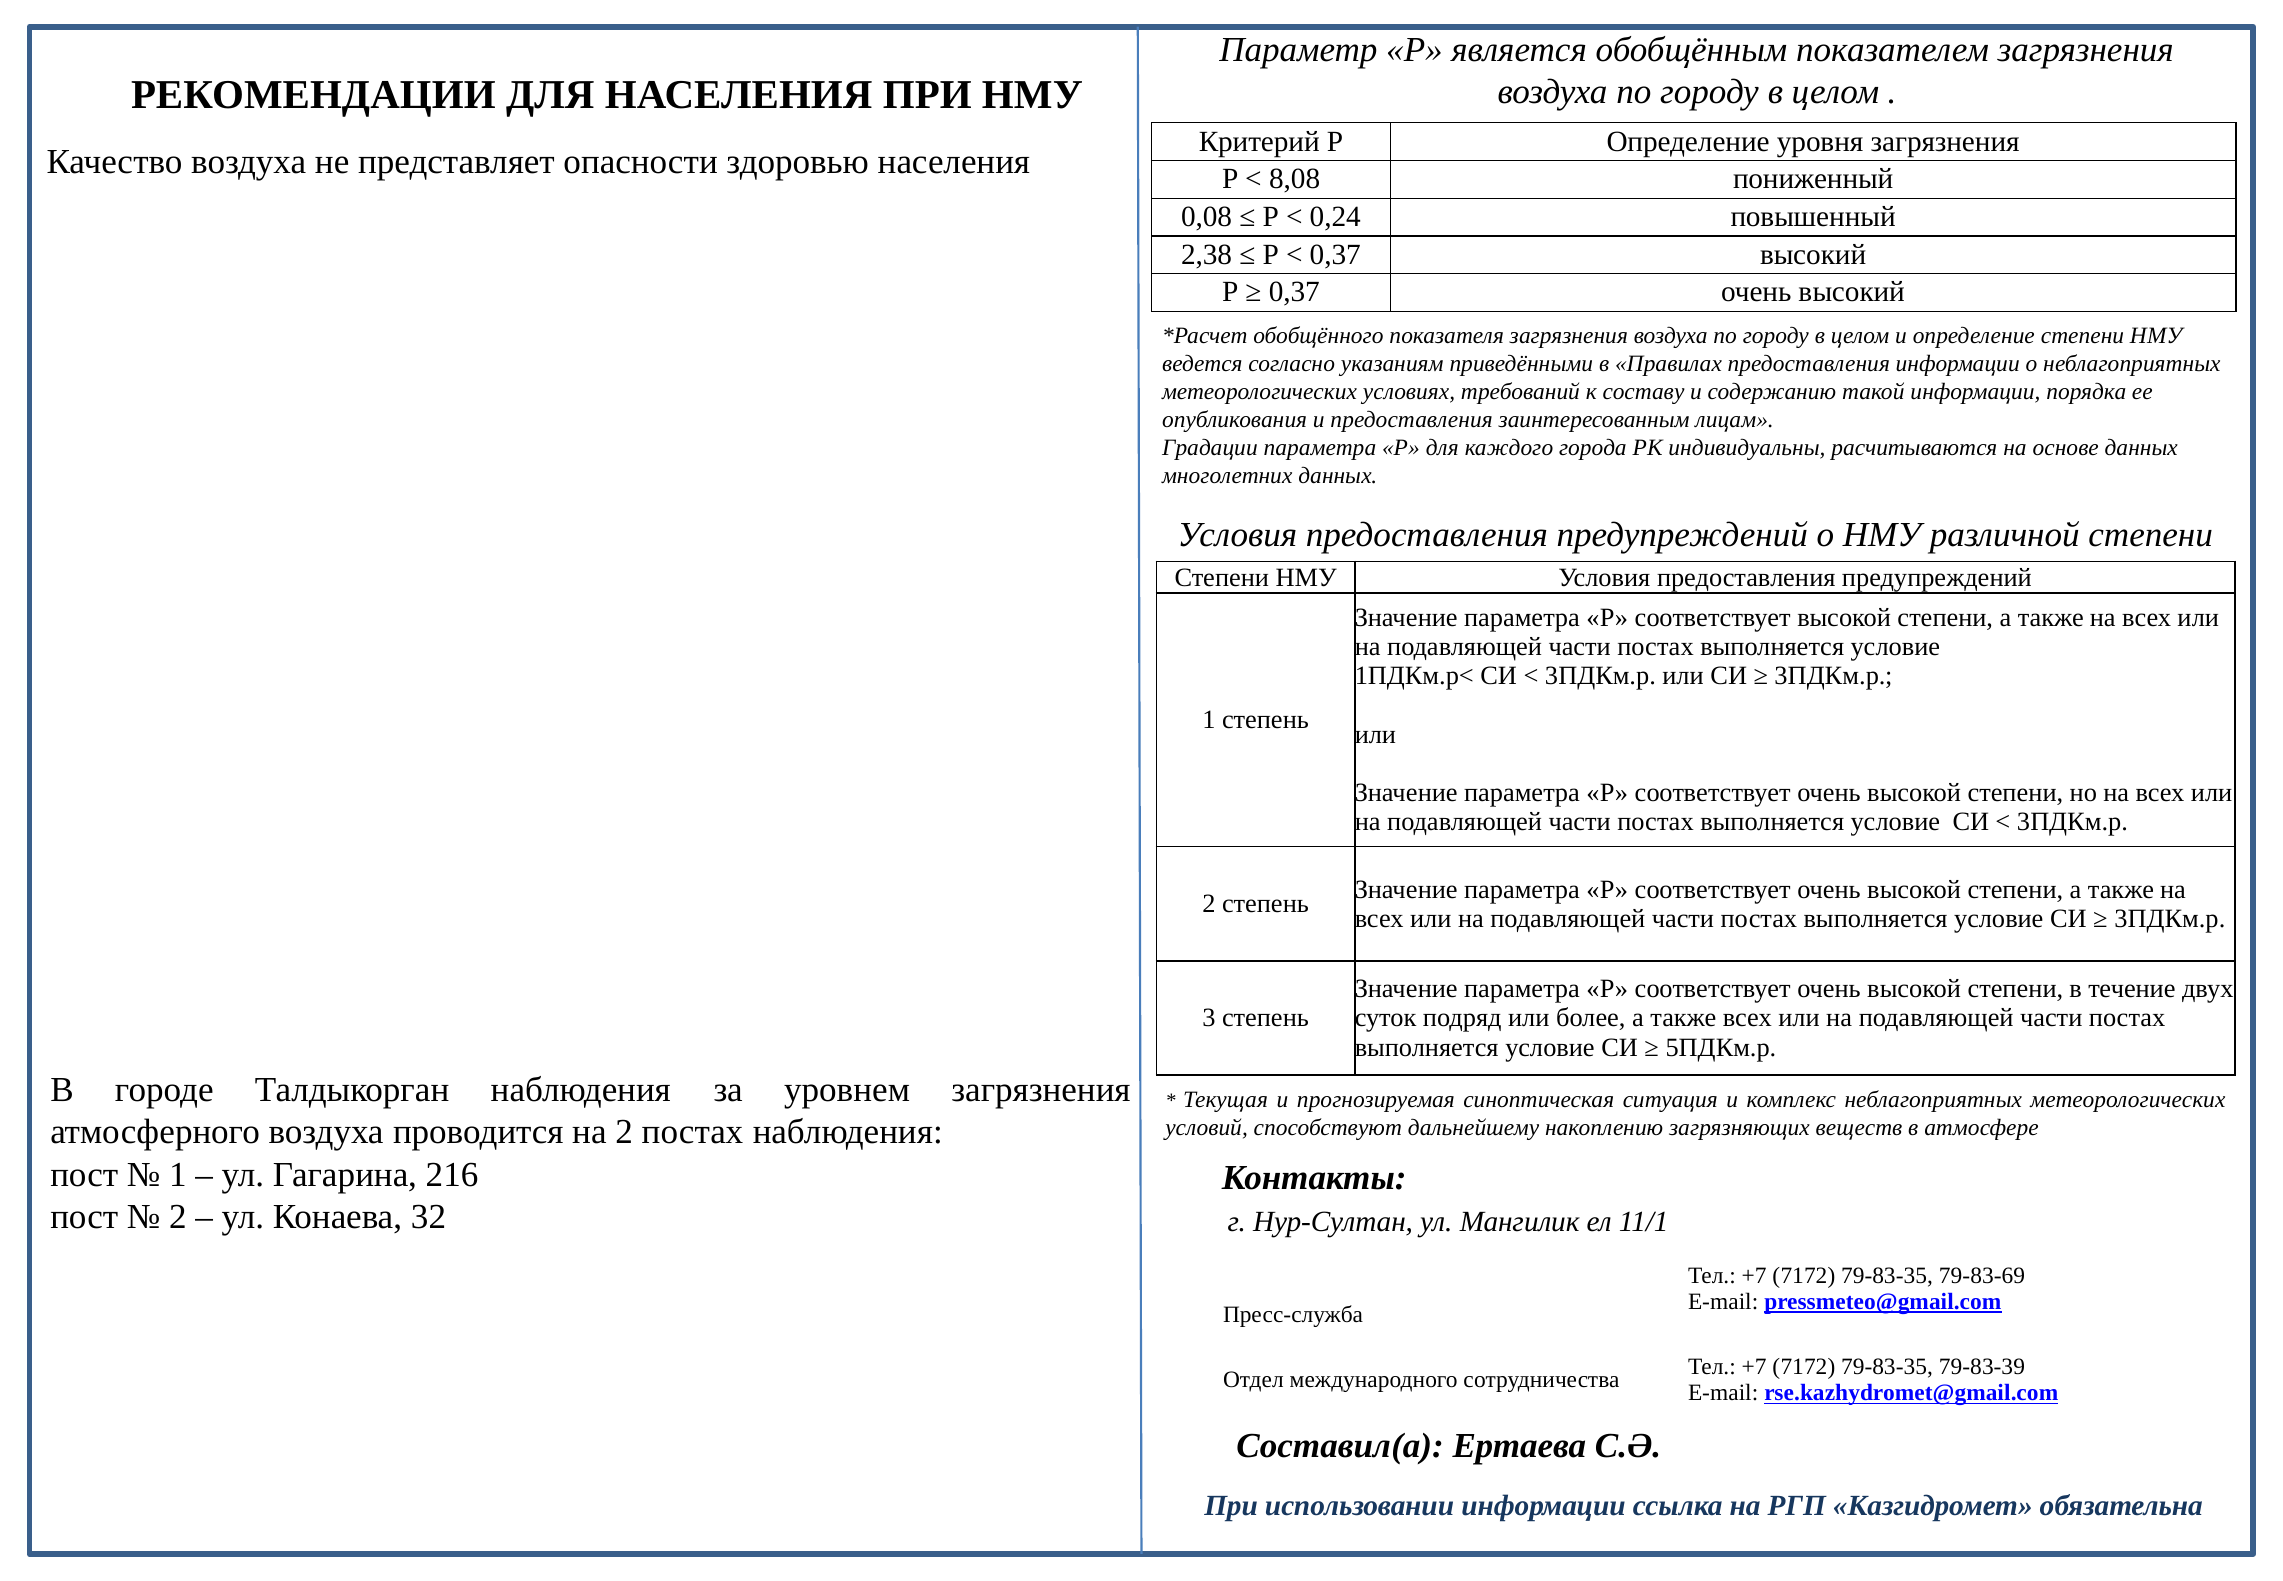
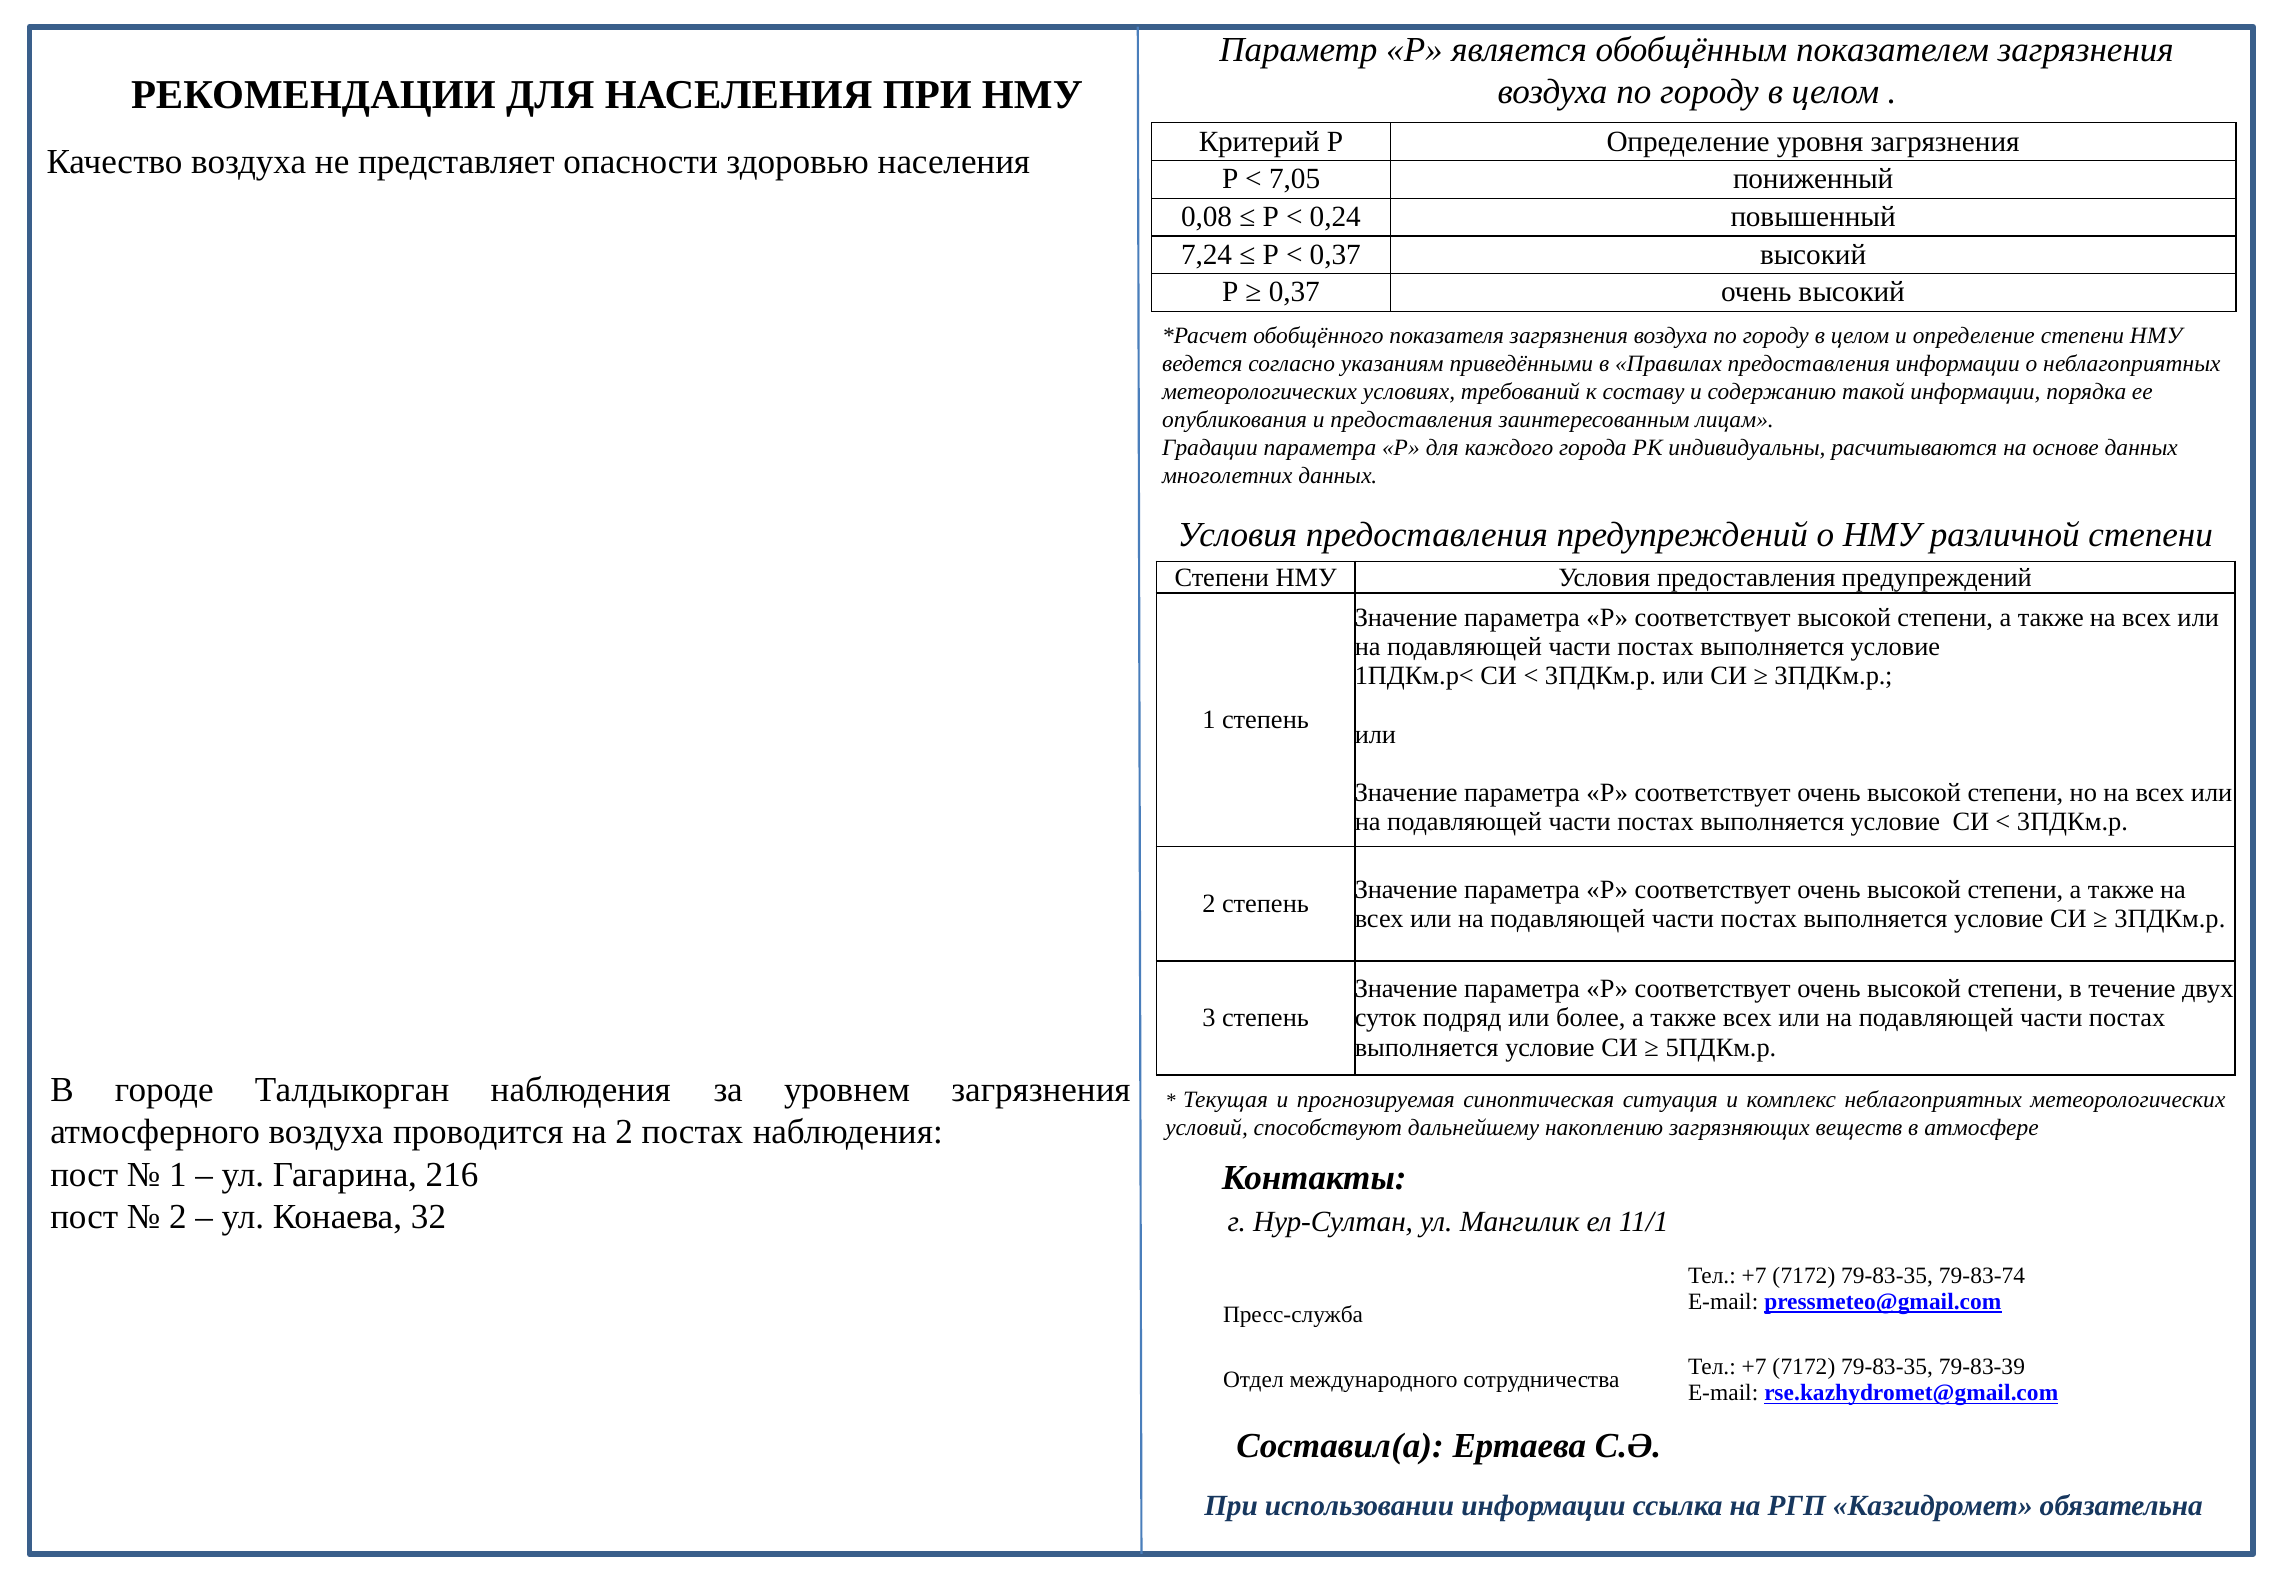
8,08: 8,08 -> 7,05
2,38: 2,38 -> 7,24
79-83-69: 79-83-69 -> 79-83-74
